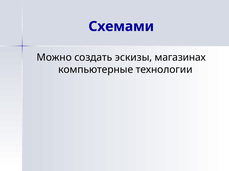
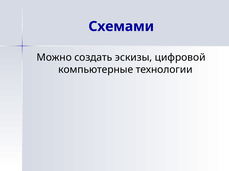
магазинах: магазинах -> цифровой
